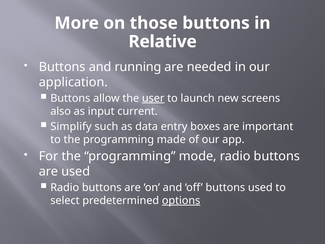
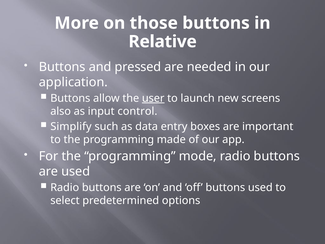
running: running -> pressed
current: current -> control
options underline: present -> none
